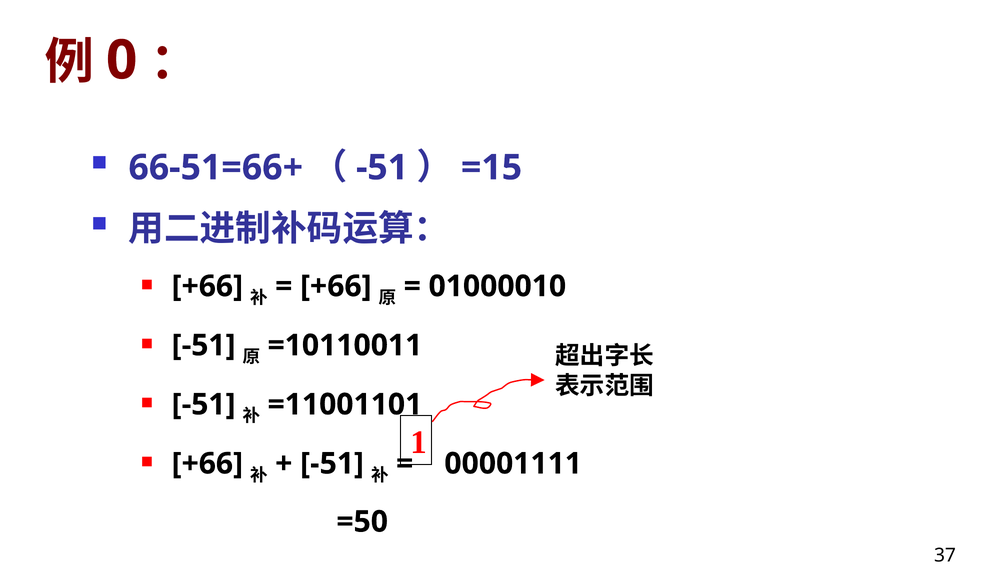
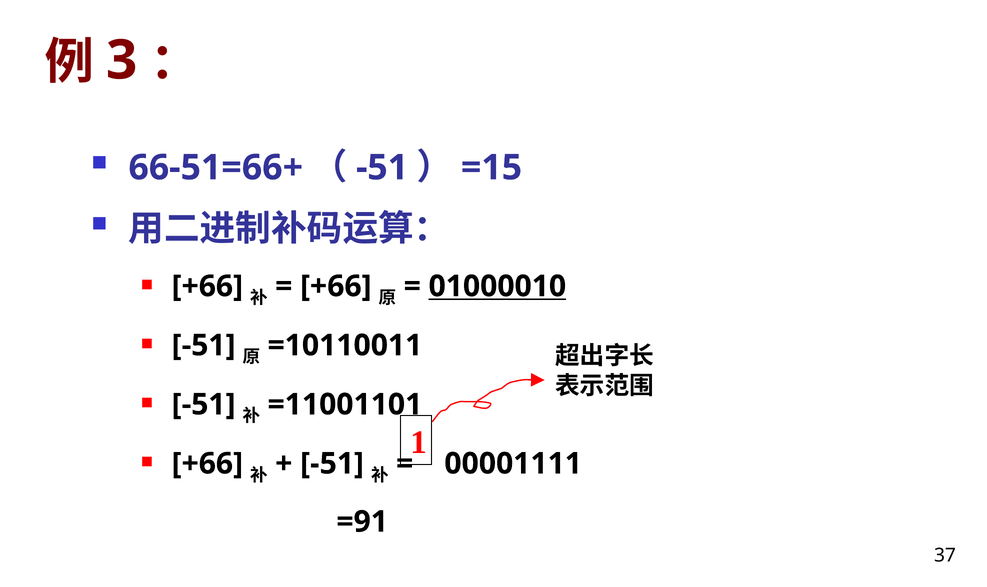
0: 0 -> 3
01000010 underline: none -> present
=50: =50 -> =91
